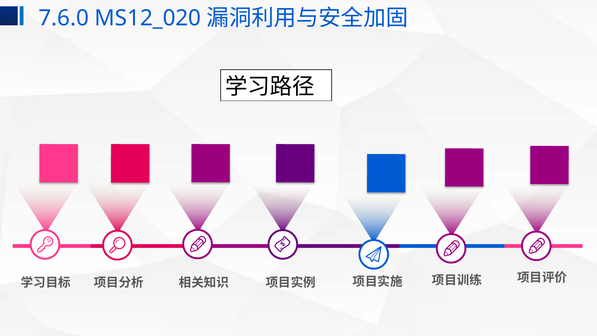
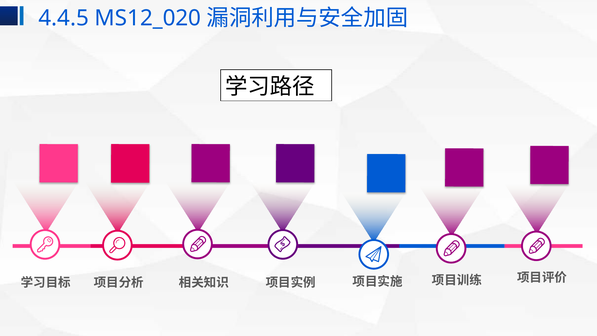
7.6.0: 7.6.0 -> 4.4.5
